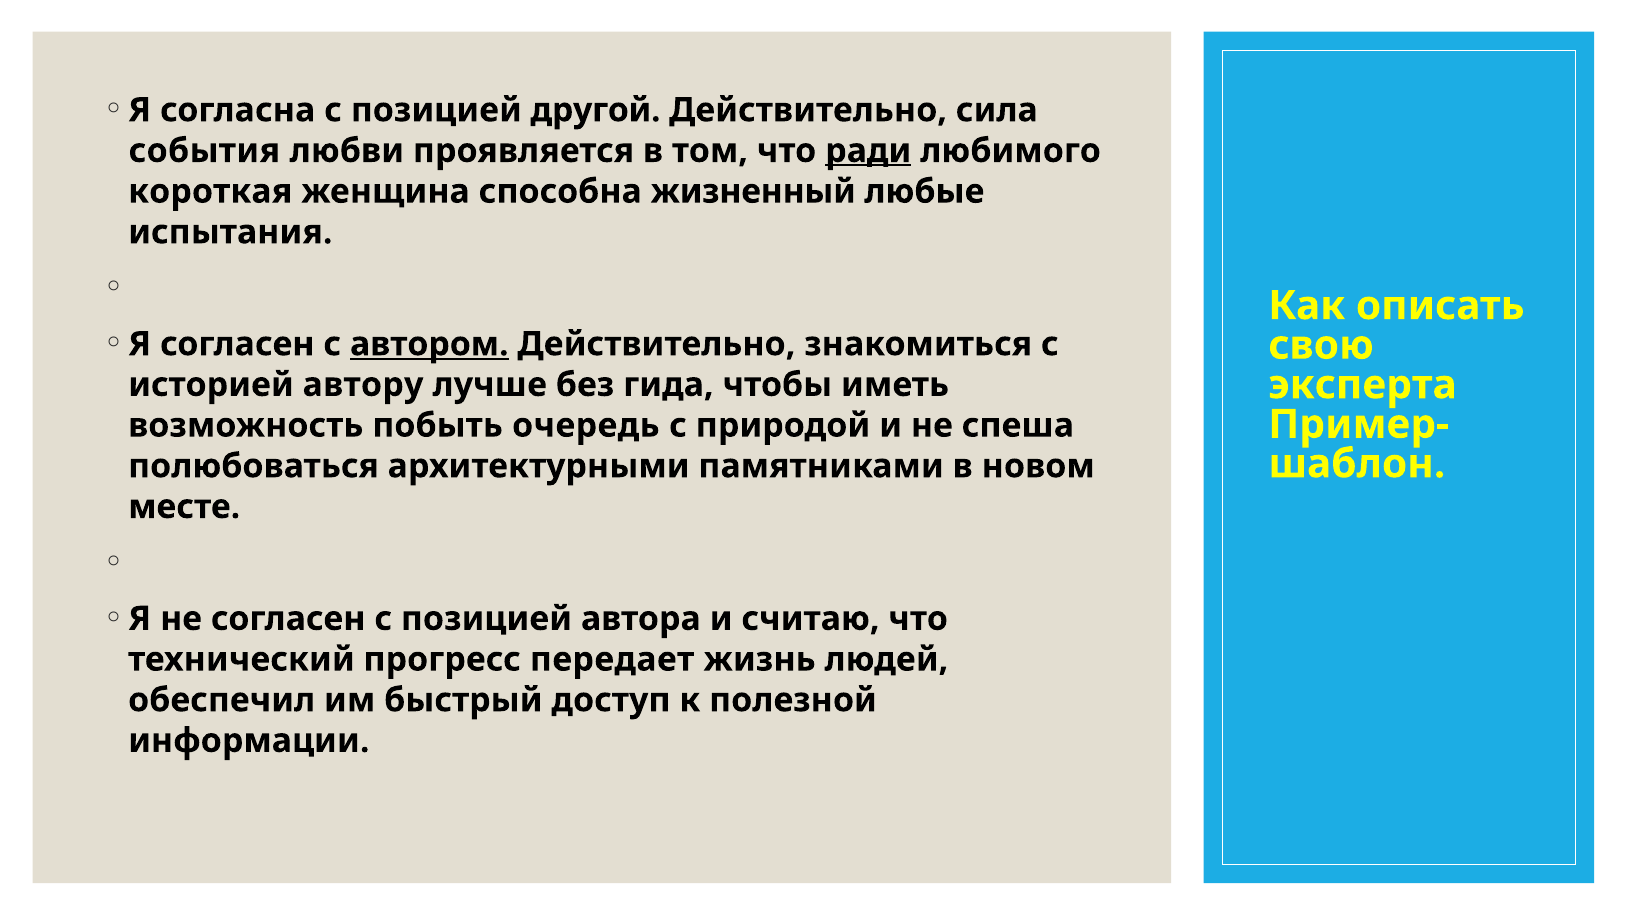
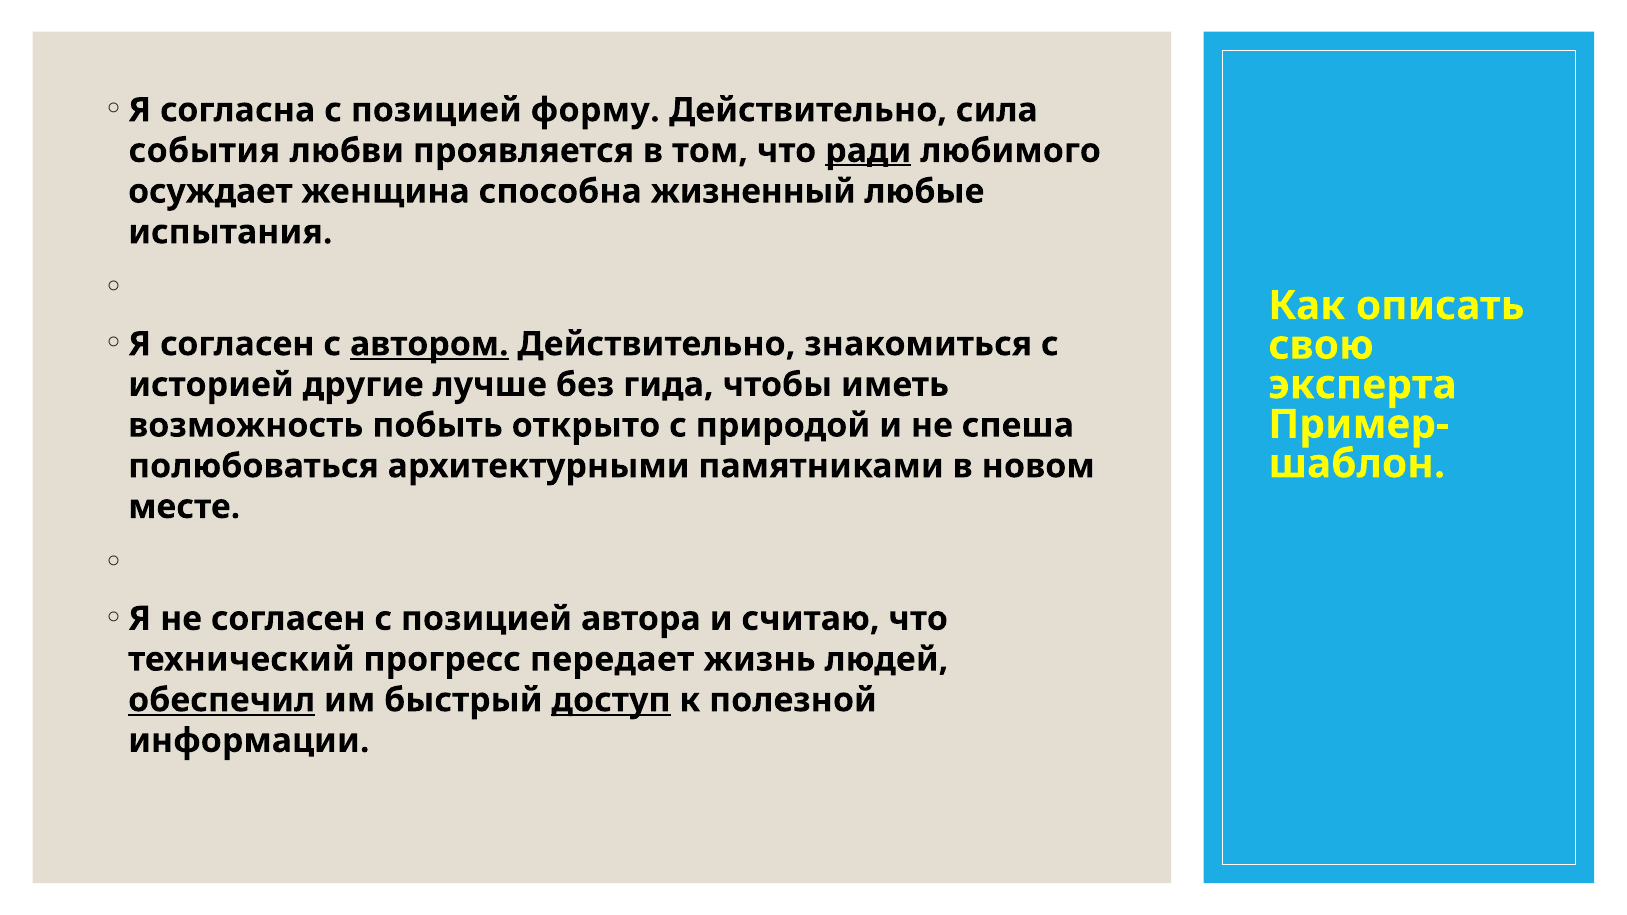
другой: другой -> форму
короткая: короткая -> осуждает
автору: автору -> другие
очередь: очередь -> открыто
обеспечил underline: none -> present
доступ underline: none -> present
